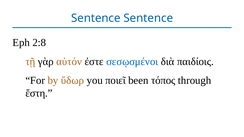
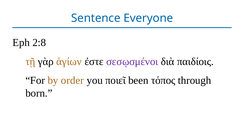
Sentence Sentence: Sentence -> Everyone
αὐτόν: αὐτόν -> ἁγίων
σεσῳσμένοι colour: blue -> purple
ὕδωρ: ὕδωρ -> order
ἔστη: ἔστη -> born
